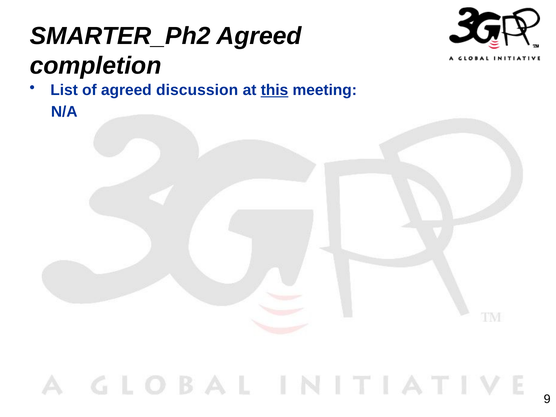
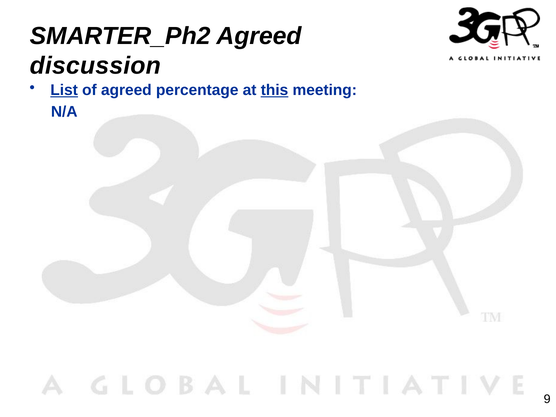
completion: completion -> discussion
List underline: none -> present
discussion: discussion -> percentage
